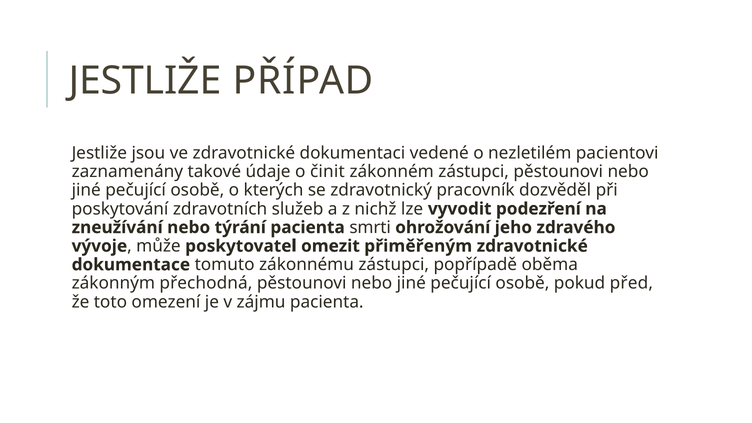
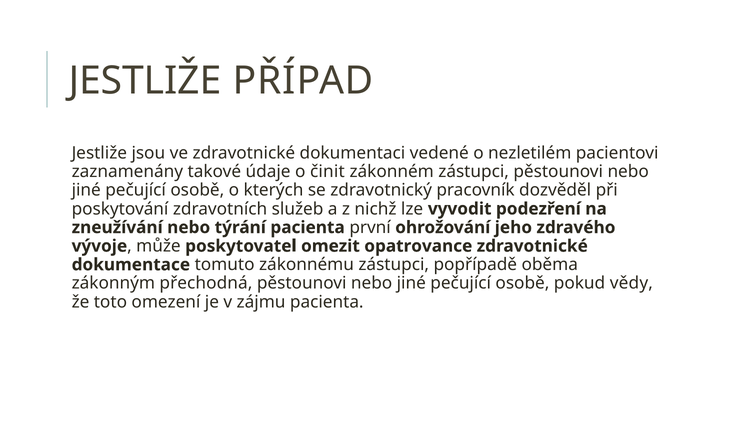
smrti: smrti -> první
přiměřeným: přiměřeným -> opatrovance
před: před -> vědy
